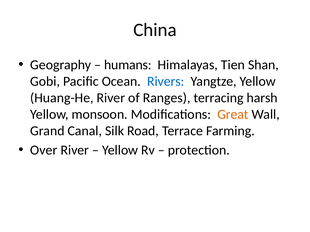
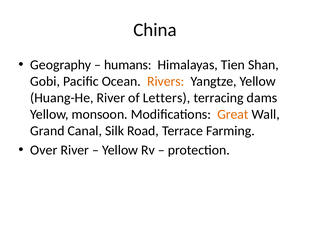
Rivers colour: blue -> orange
Ranges: Ranges -> Letters
harsh: harsh -> dams
